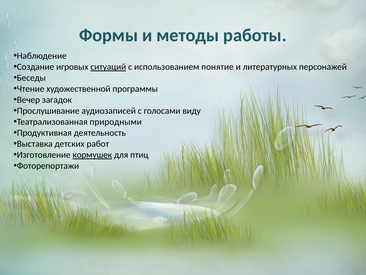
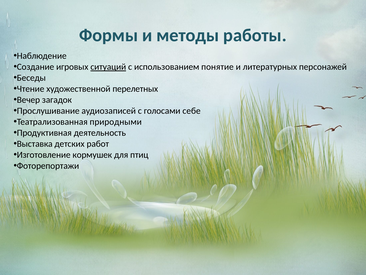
программы: программы -> перелетных
виду: виду -> себе
кормушек underline: present -> none
